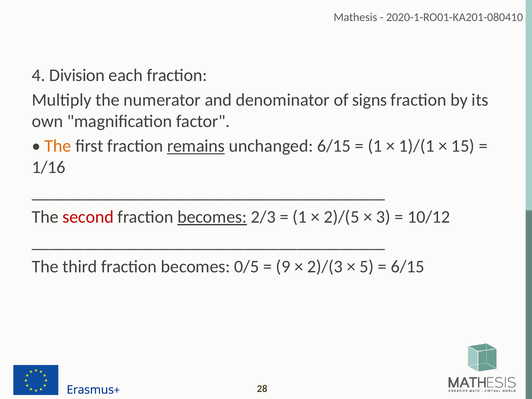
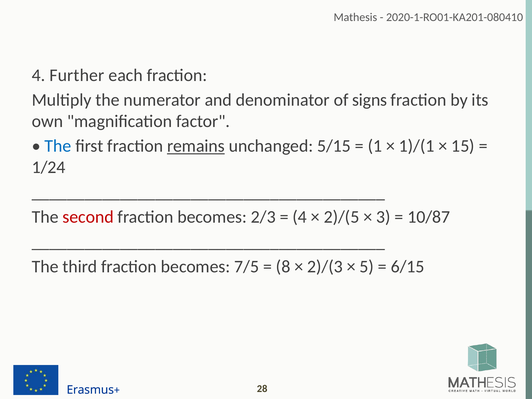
Division: Division -> Further
The at (58, 146) colour: orange -> blue
unchanged 6/15: 6/15 -> 5/15
1/16: 1/16 -> 1/24
becomes at (212, 217) underline: present -> none
1 at (300, 217): 1 -> 4
10/12: 10/12 -> 10/87
0/5: 0/5 -> 7/5
9: 9 -> 8
